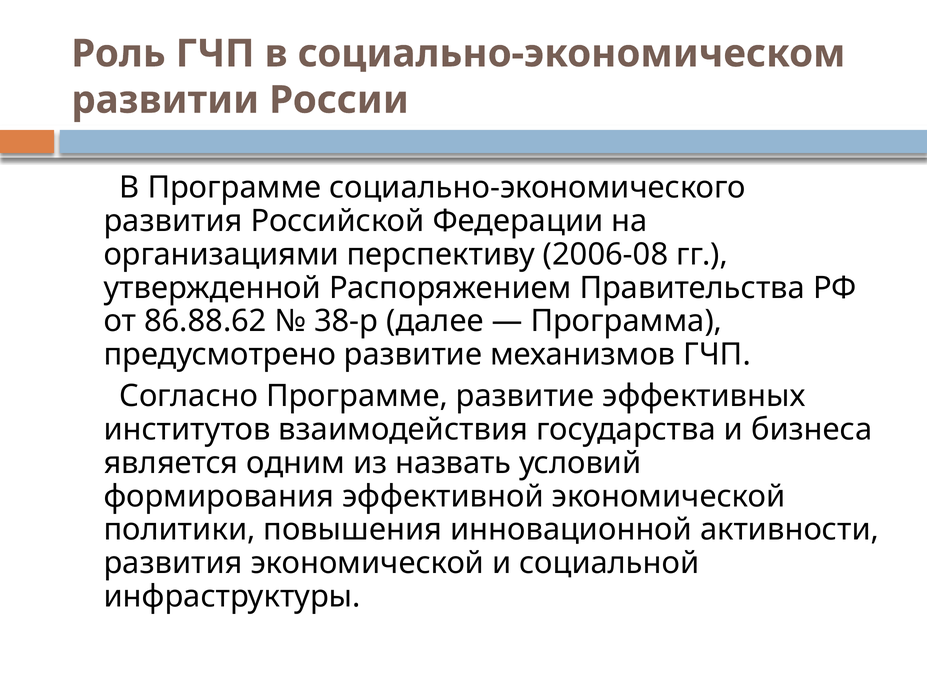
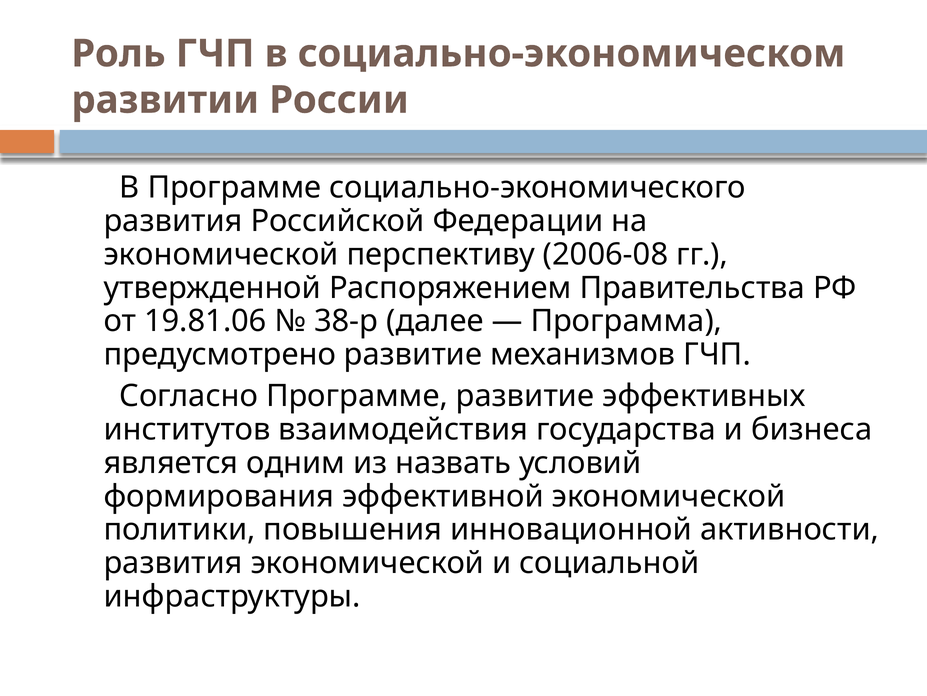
организациями at (221, 254): организациями -> экономической
86.88.62: 86.88.62 -> 19.81.06
